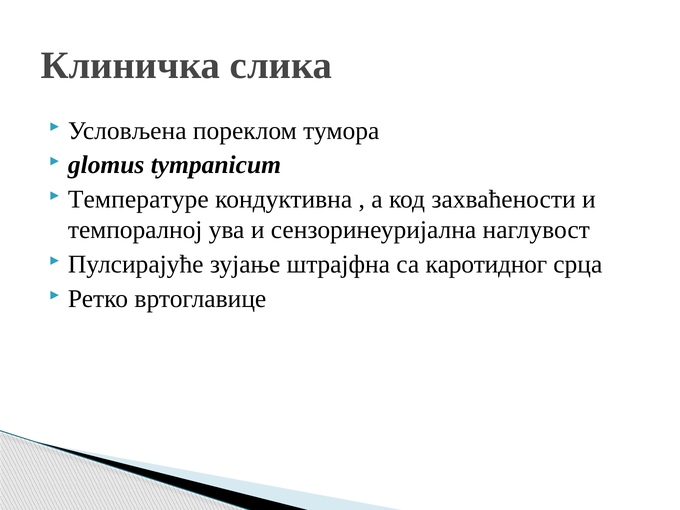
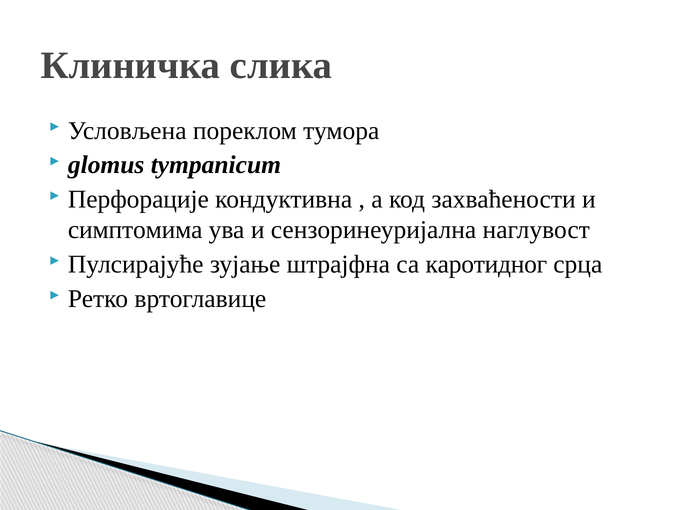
Температуре: Температуре -> Перфорације
темпоралној: темпоралној -> симптомима
